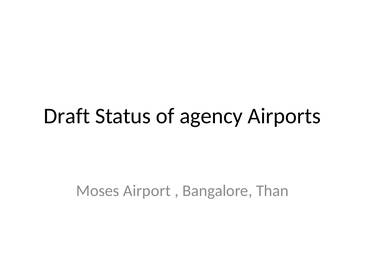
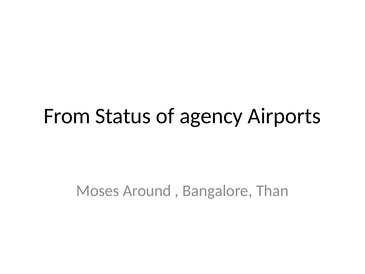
Draft: Draft -> From
Airport: Airport -> Around
